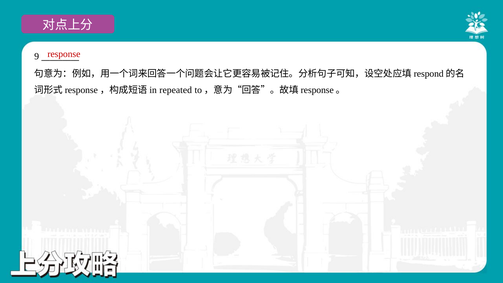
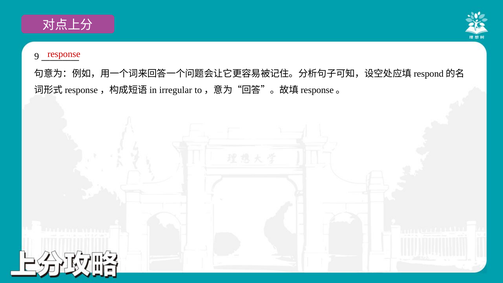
repeated: repeated -> irregular
